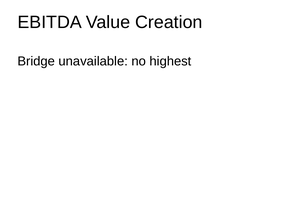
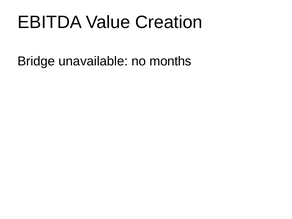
highest: highest -> months
